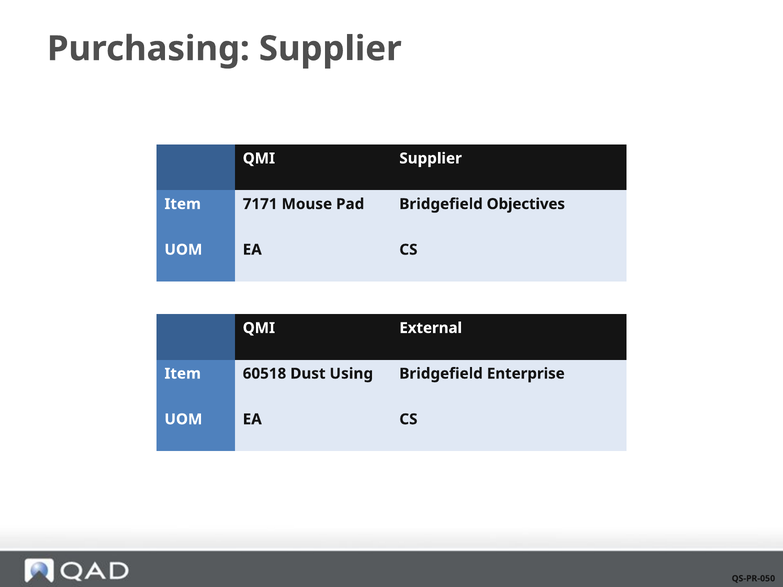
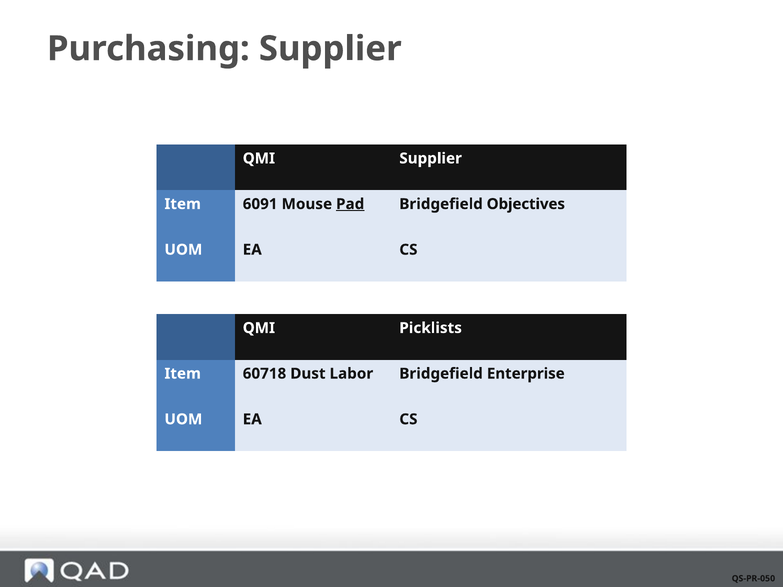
7171: 7171 -> 6091
Pad underline: none -> present
External: External -> Picklists
60518: 60518 -> 60718
Using: Using -> Labor
